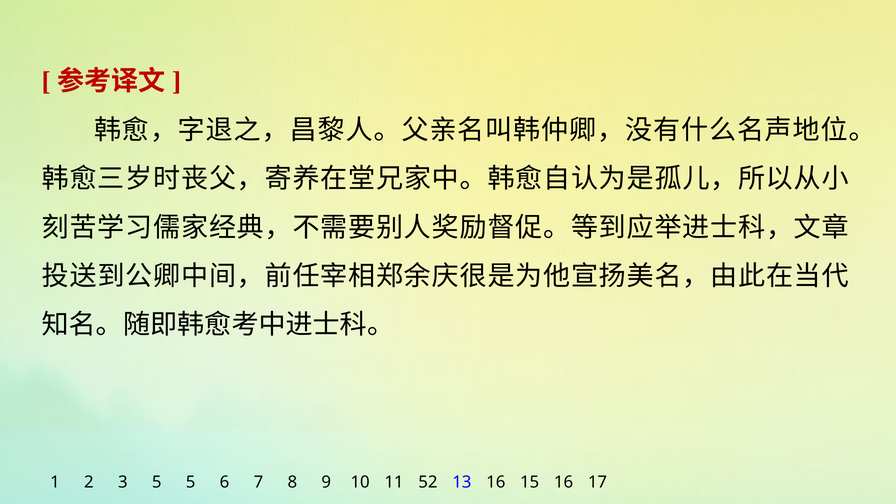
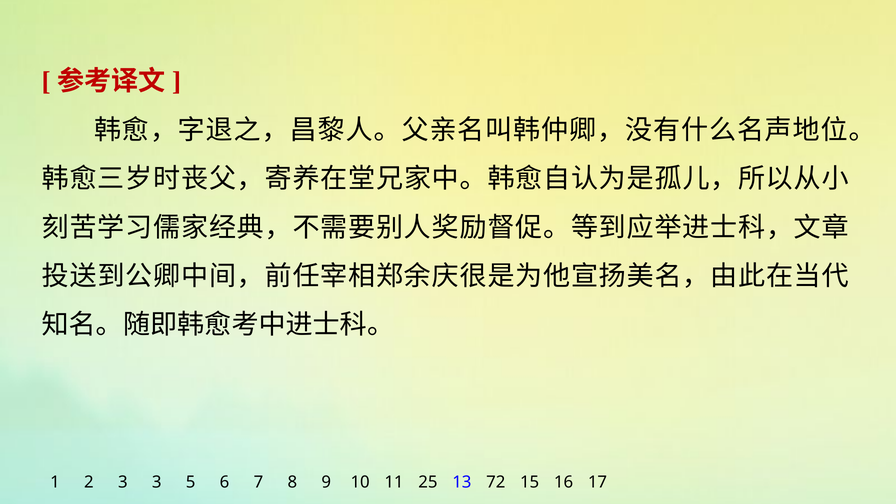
3 5: 5 -> 3
52: 52 -> 25
13 16: 16 -> 72
